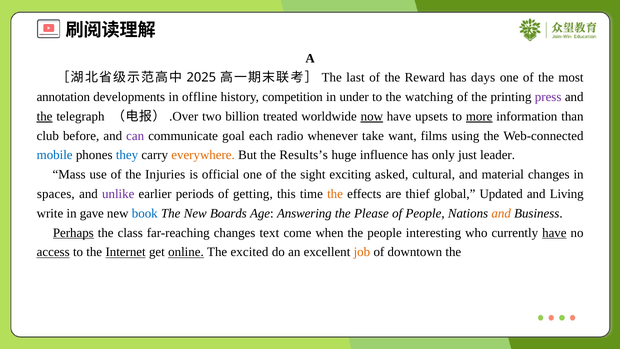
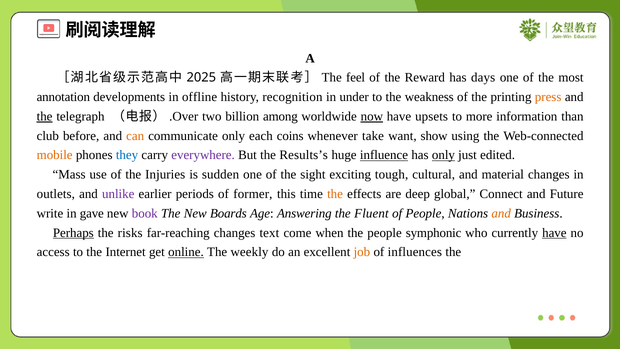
last: last -> feel
competition: competition -> recognition
watching: watching -> weakness
press colour: purple -> orange
treated: treated -> among
more underline: present -> none
can colour: purple -> orange
communicate goal: goal -> only
radio: radio -> coins
films: films -> show
mobile colour: blue -> orange
everywhere colour: orange -> purple
influence underline: none -> present
only at (443, 155) underline: none -> present
leader: leader -> edited
official: official -> sudden
asked: asked -> tough
spaces: spaces -> outlets
getting: getting -> former
thief: thief -> deep
Updated: Updated -> Connect
Living: Living -> Future
book colour: blue -> purple
Please: Please -> Fluent
class: class -> risks
interesting: interesting -> symphonic
access underline: present -> none
Internet underline: present -> none
excited: excited -> weekly
downtown: downtown -> influences
